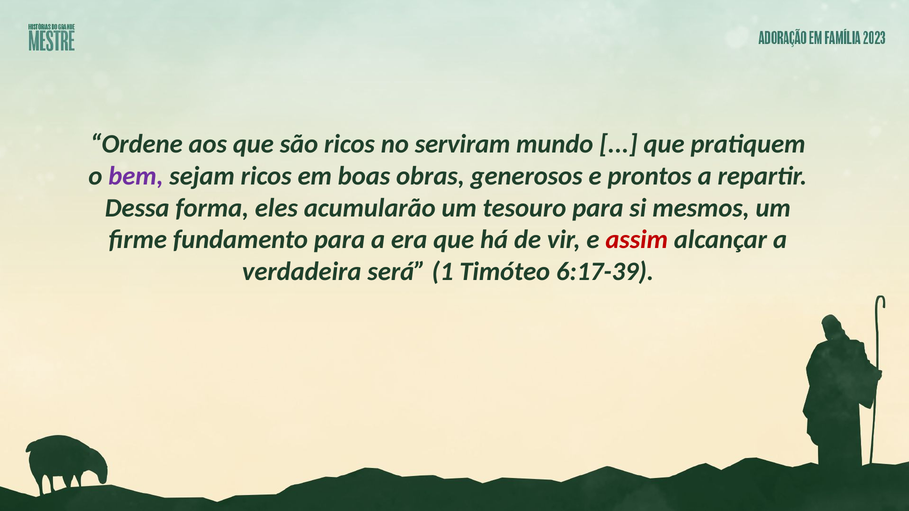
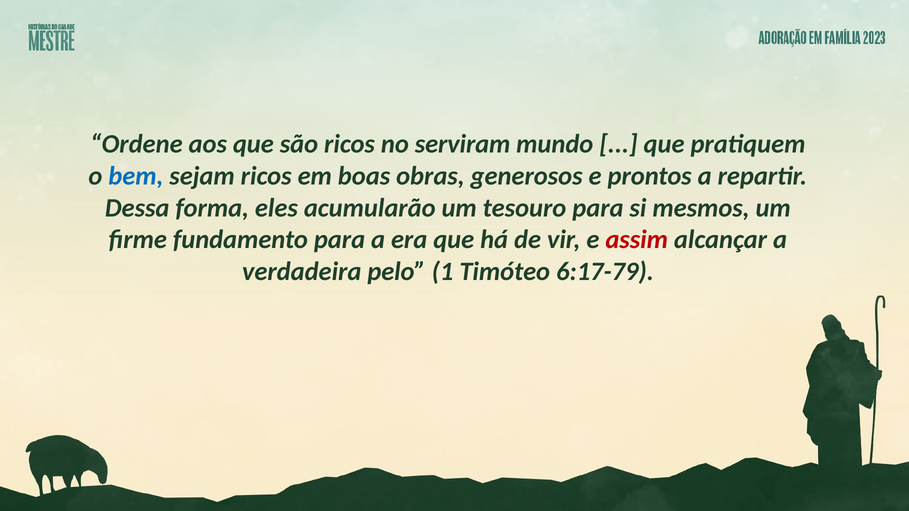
bem colour: purple -> blue
será: será -> pelo
6:17-39: 6:17-39 -> 6:17-79
